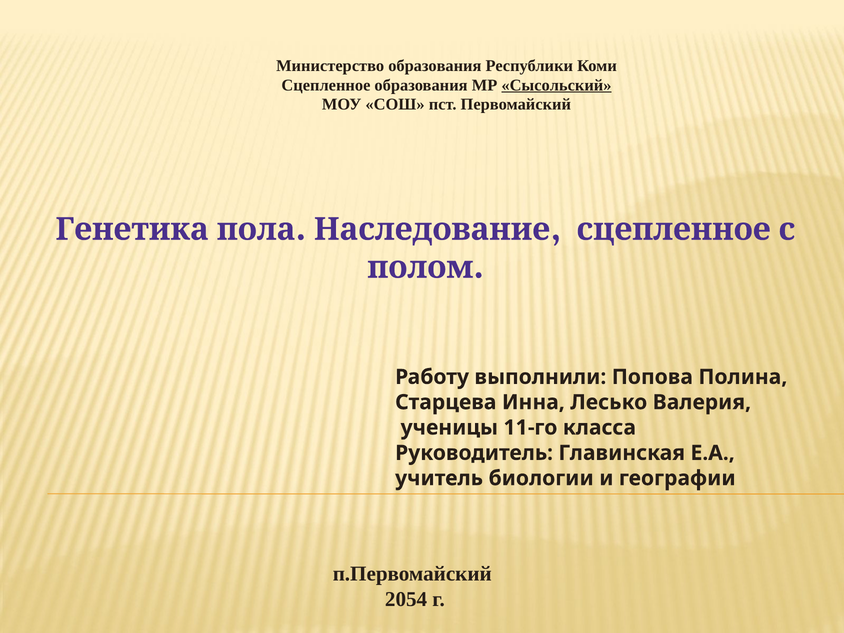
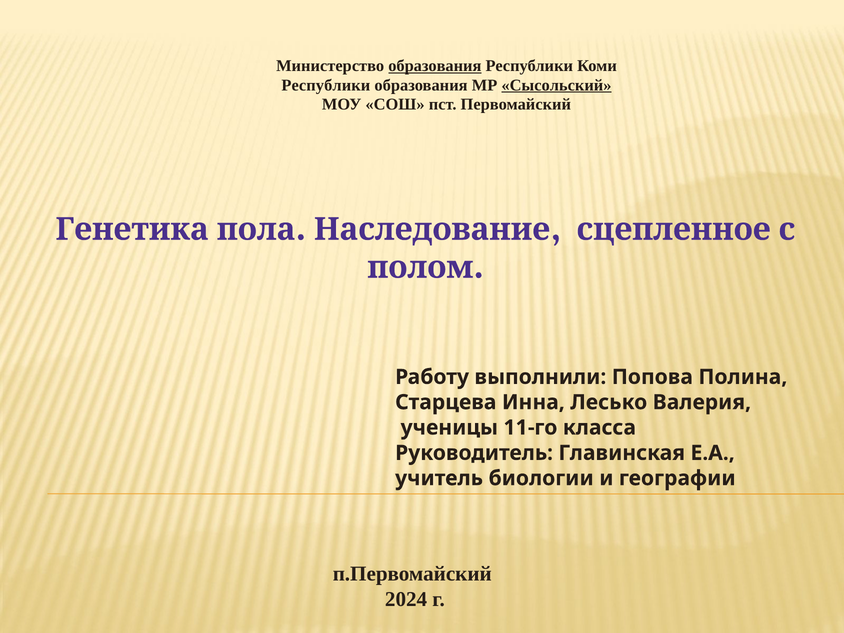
образования at (435, 66) underline: none -> present
Сцепленное at (326, 85): Сцепленное -> Республики
2054: 2054 -> 2024
